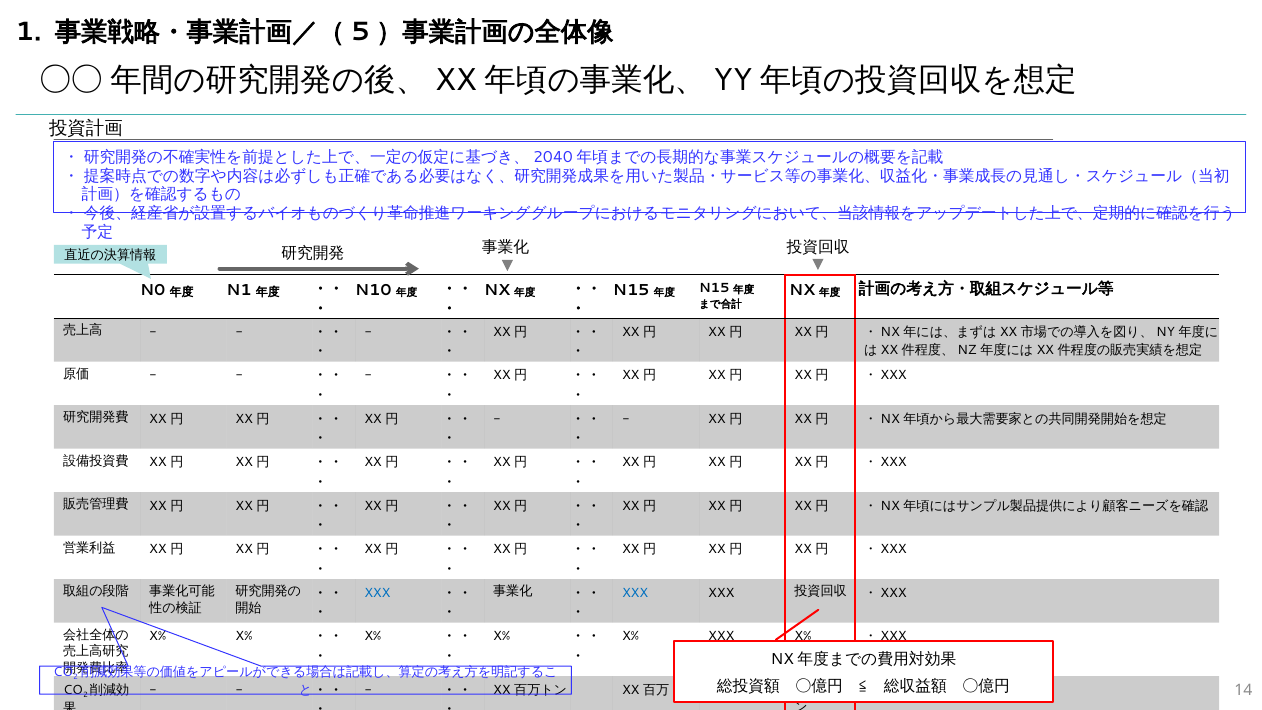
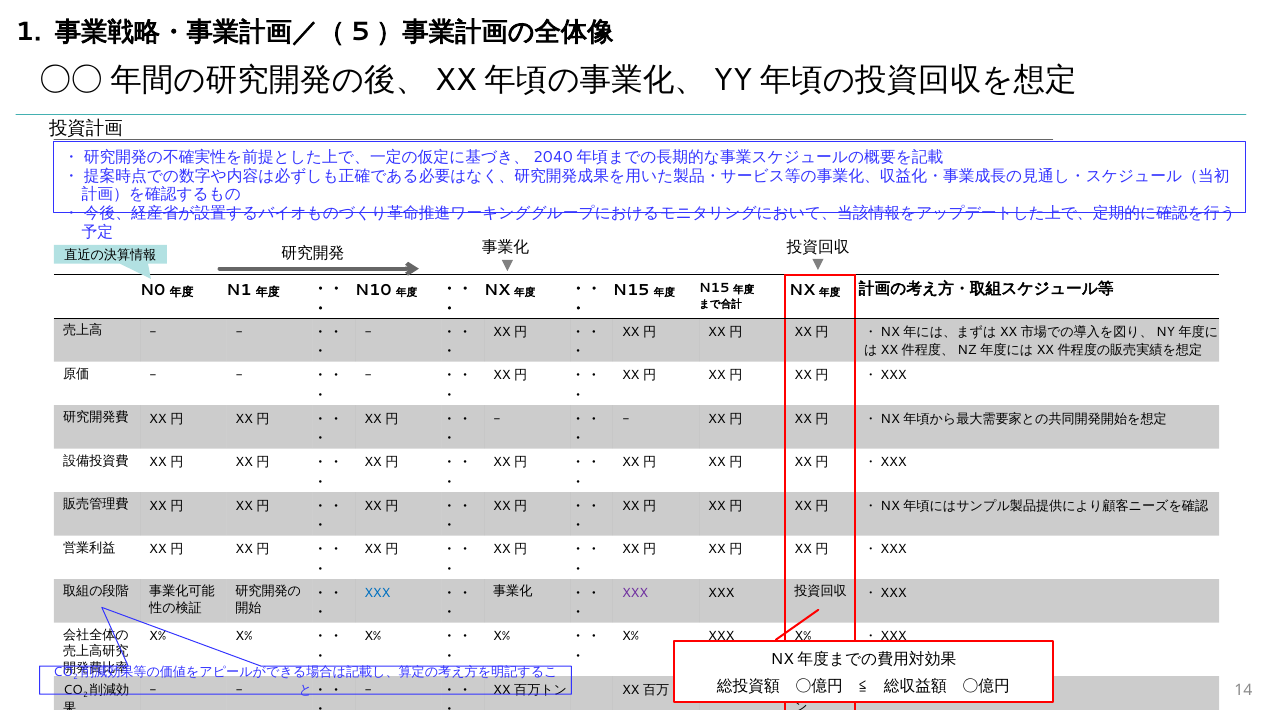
XXX at (635, 593) colour: blue -> purple
